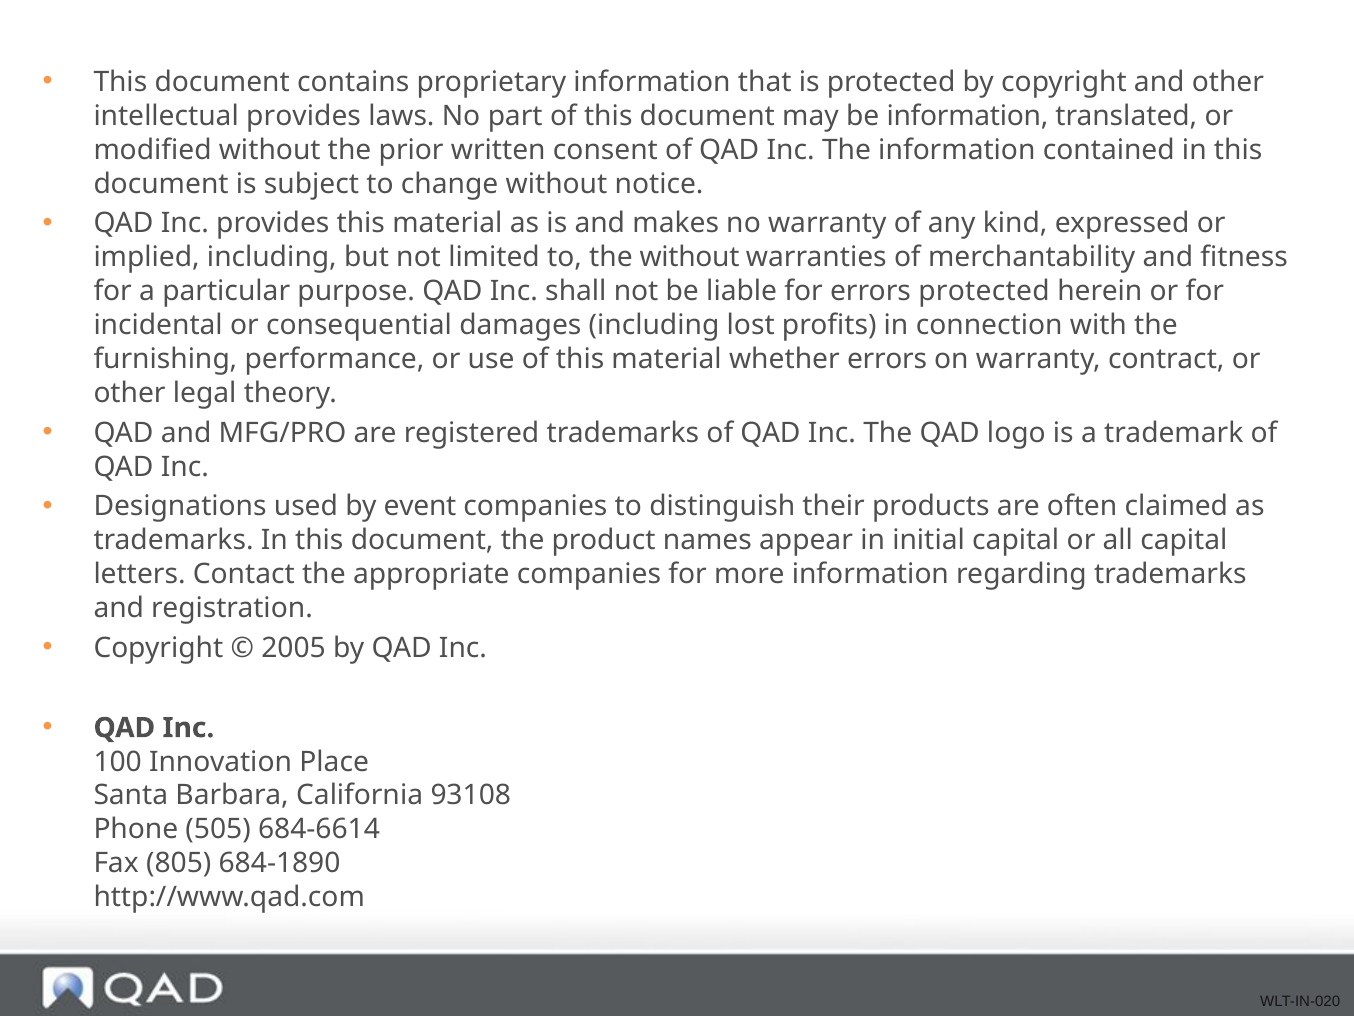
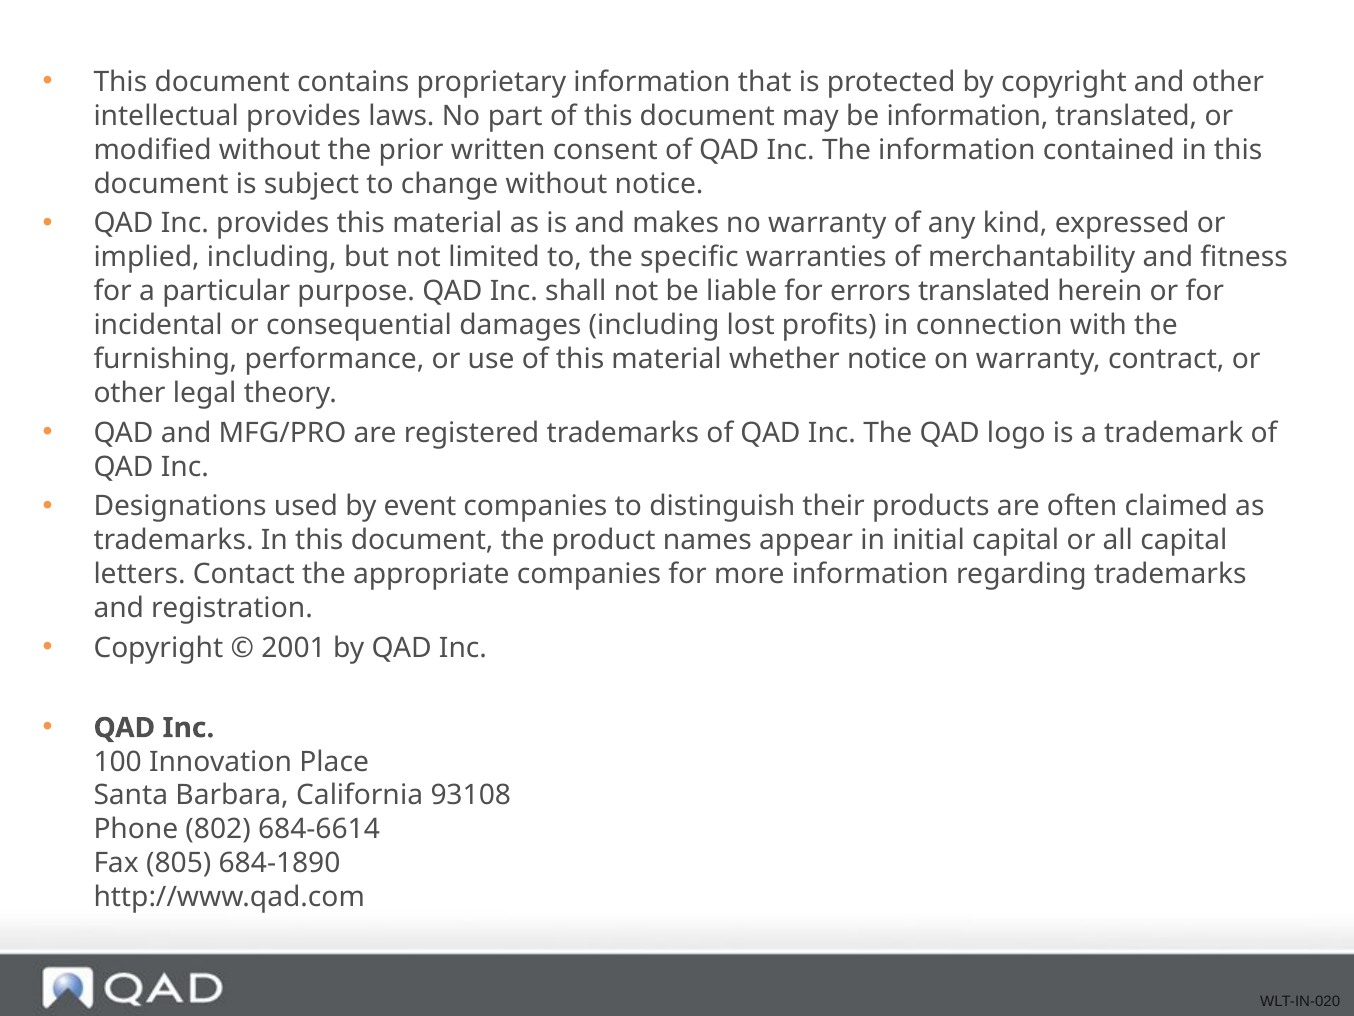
the without: without -> specific
errors protected: protected -> translated
whether errors: errors -> notice
2005: 2005 -> 2001
505: 505 -> 802
